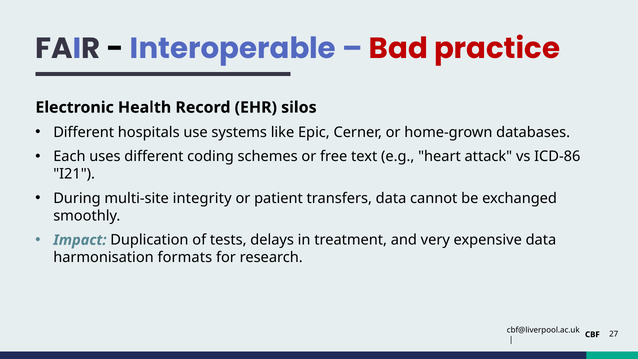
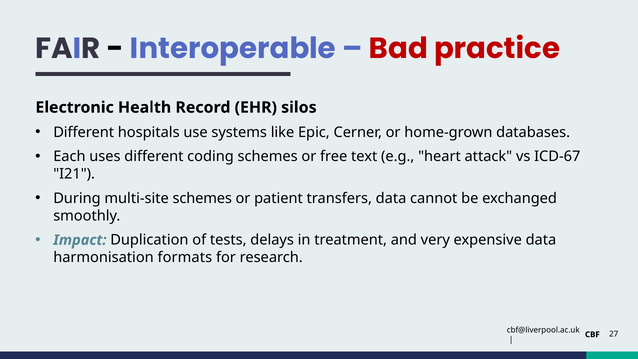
ICD-86: ICD-86 -> ICD-67
multi-site integrity: integrity -> schemes
